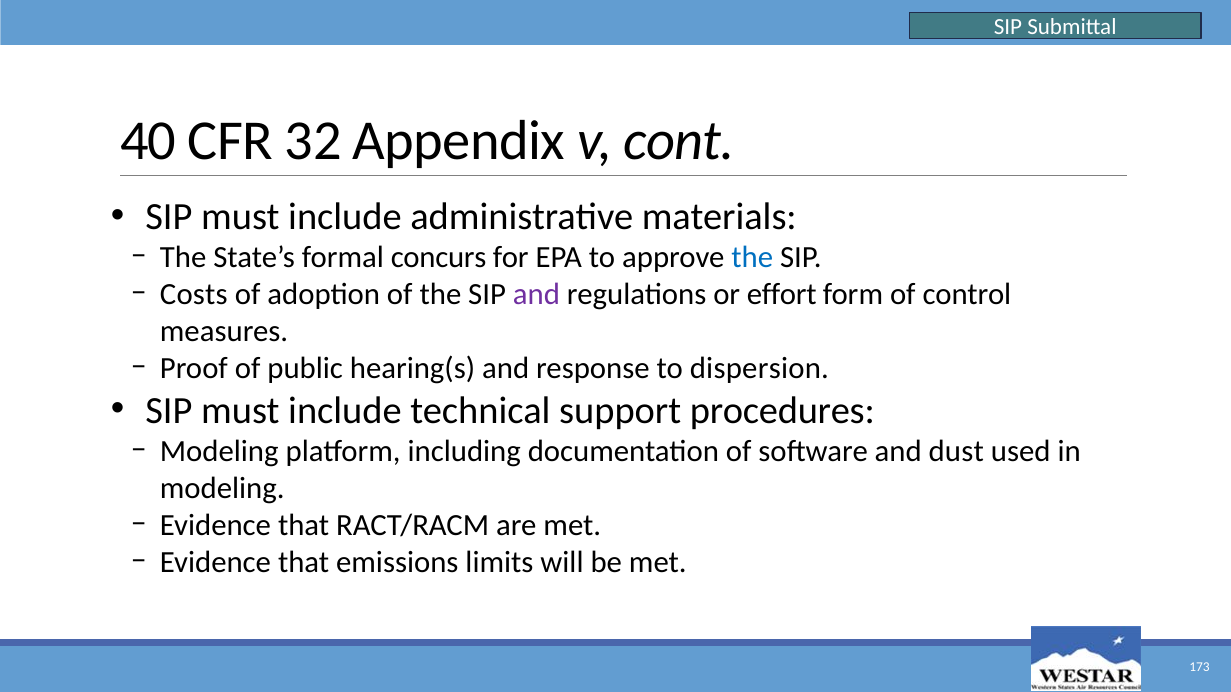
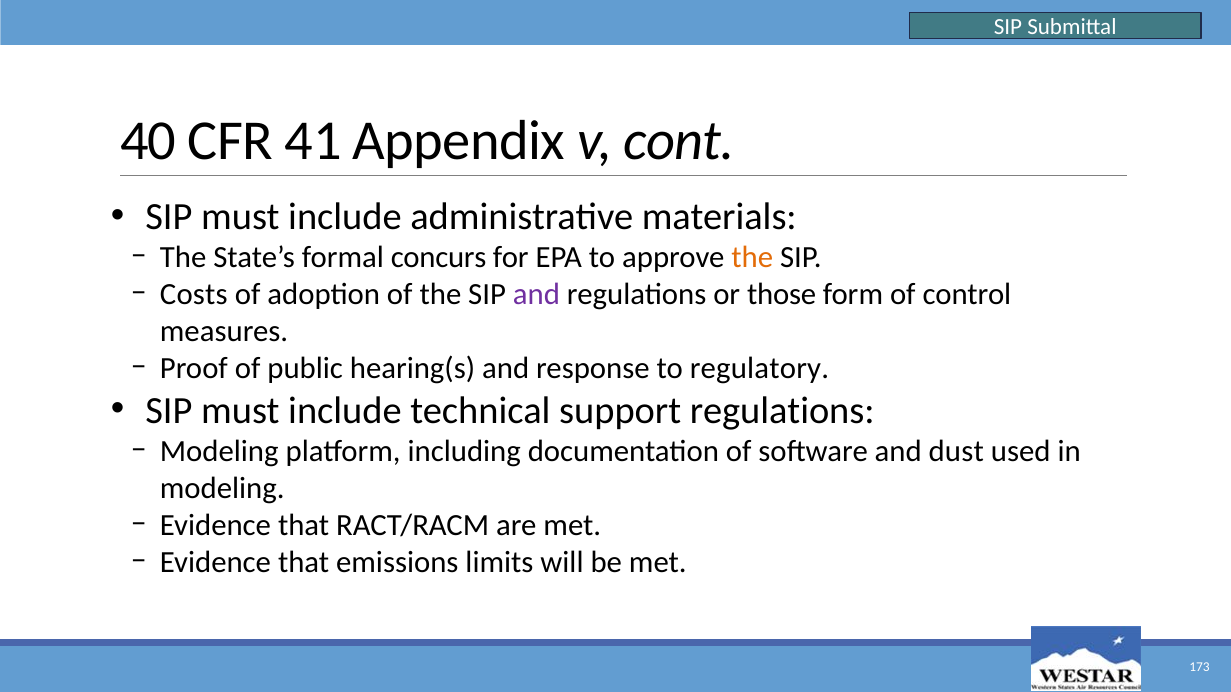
32: 32 -> 41
the at (752, 258) colour: blue -> orange
effort: effort -> those
dispersion: dispersion -> regulatory
support procedures: procedures -> regulations
